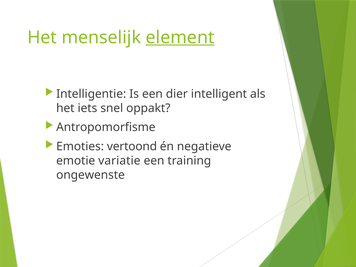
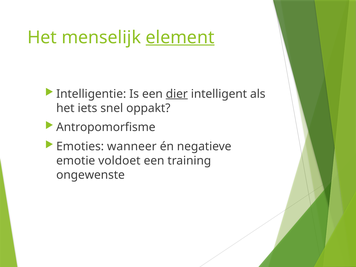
dier underline: none -> present
vertoond: vertoond -> wanneer
variatie: variatie -> voldoet
